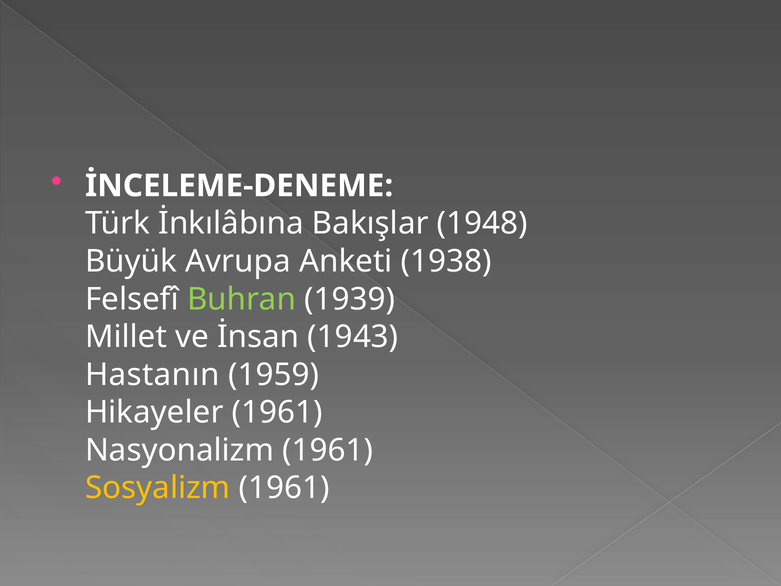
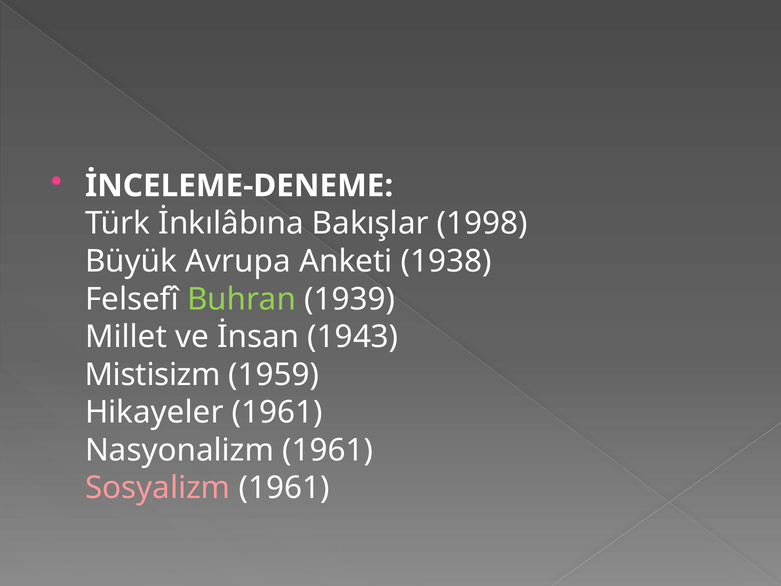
1948: 1948 -> 1998
Hastanın: Hastanın -> Mistisizm
Sosyalizm colour: yellow -> pink
